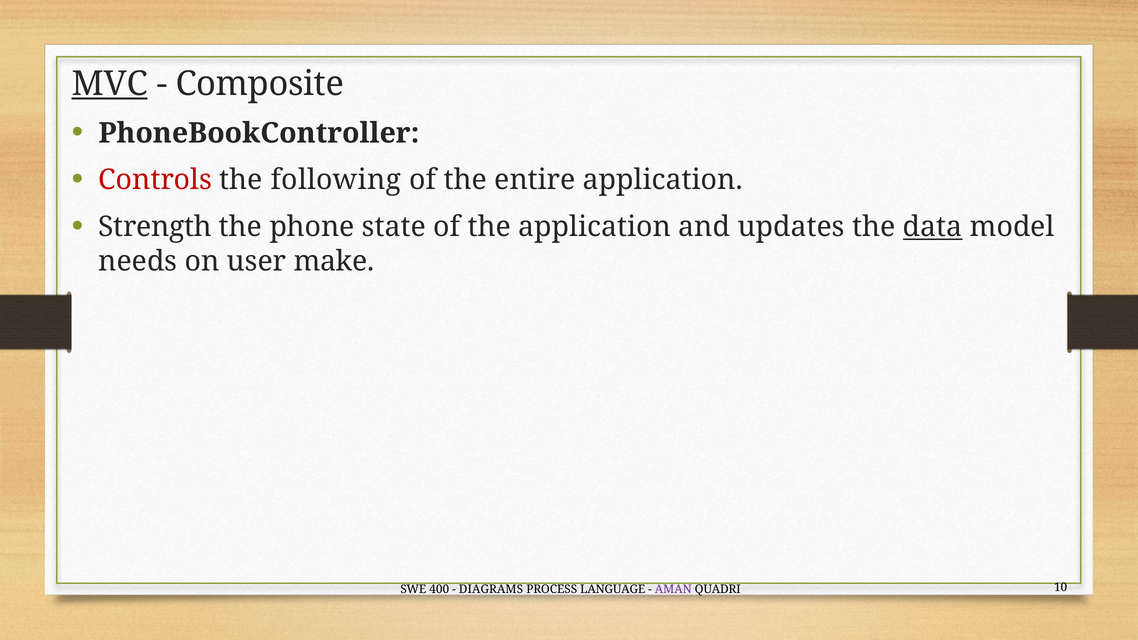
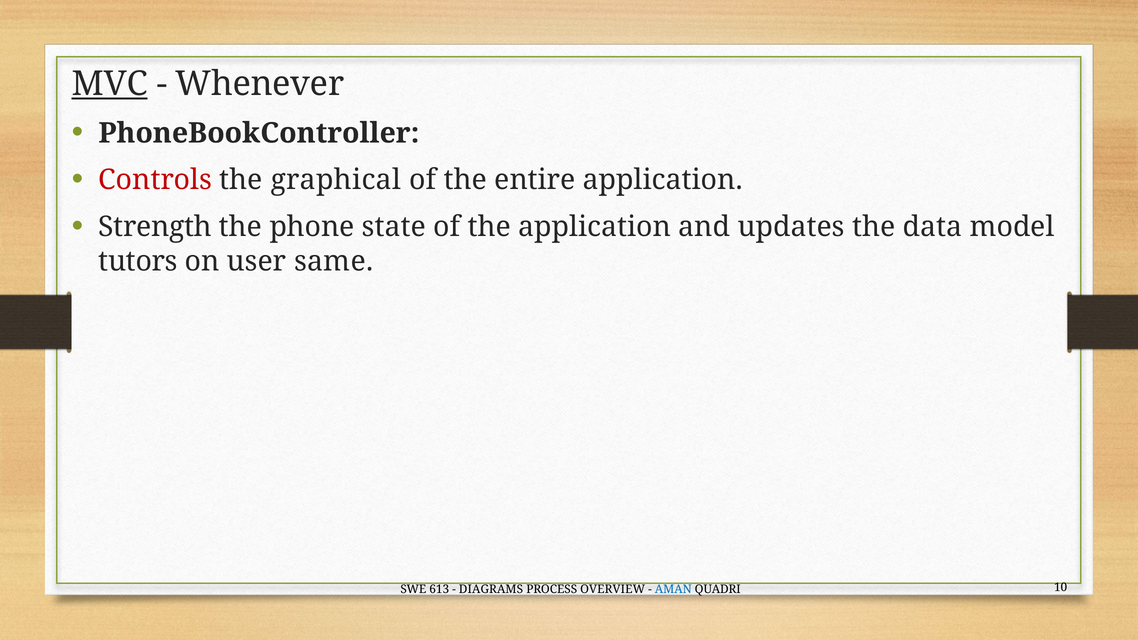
Composite: Composite -> Whenever
following: following -> graphical
data underline: present -> none
needs: needs -> tutors
make: make -> same
400: 400 -> 613
LANGUAGE: LANGUAGE -> OVERVIEW
AMAN colour: purple -> blue
